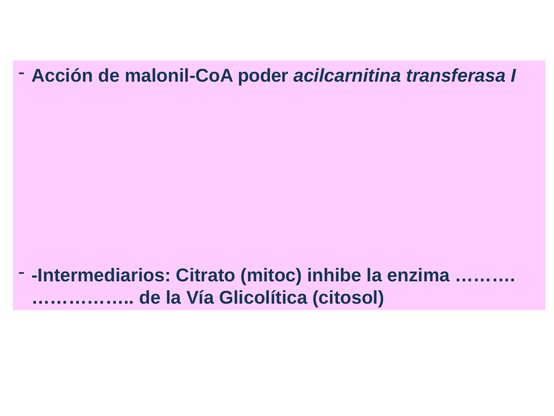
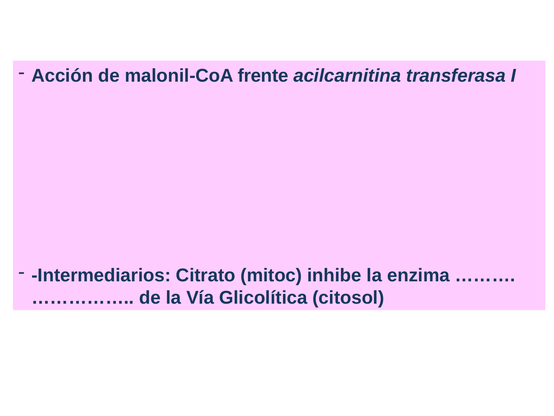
poder: poder -> frente
